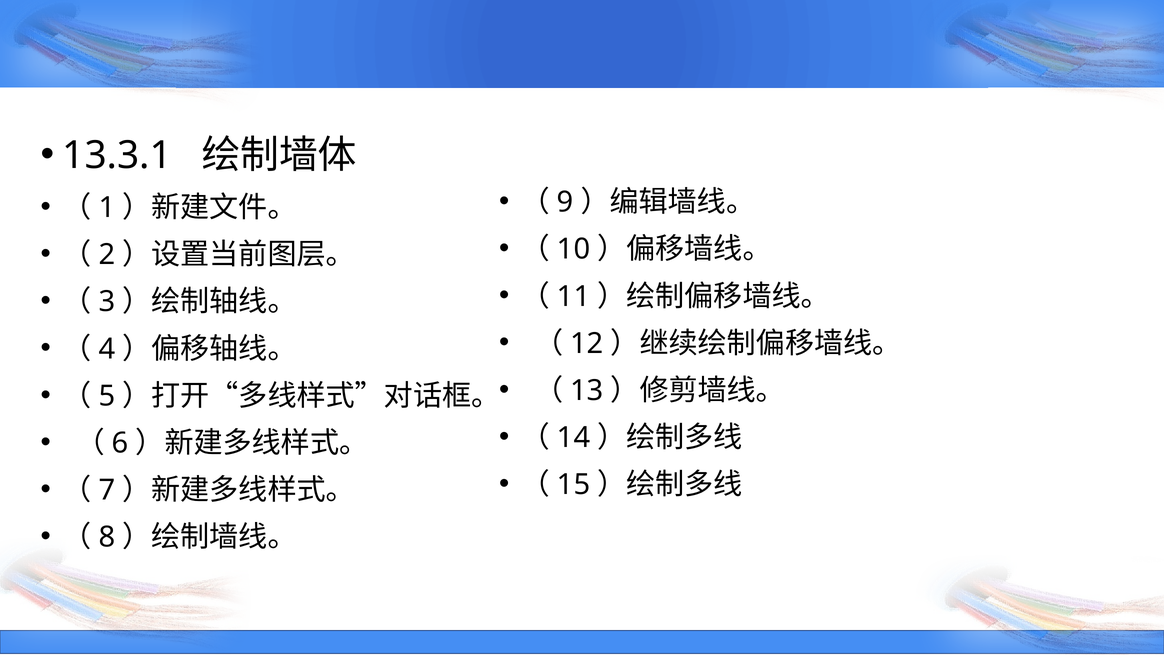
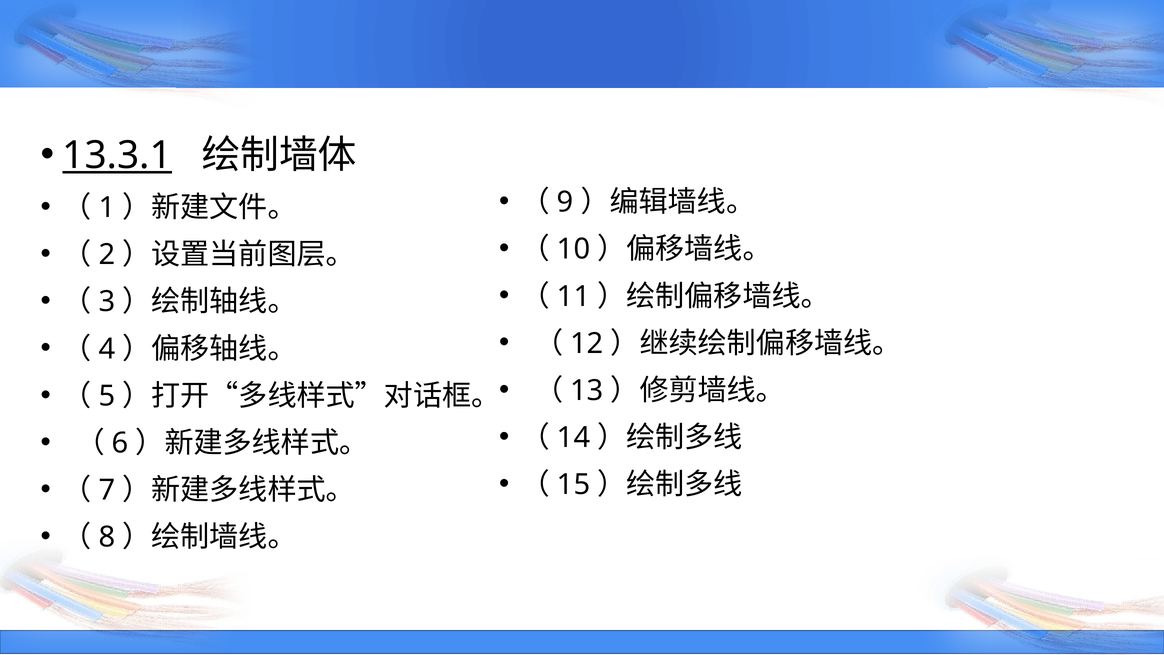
13.3.1 underline: none -> present
